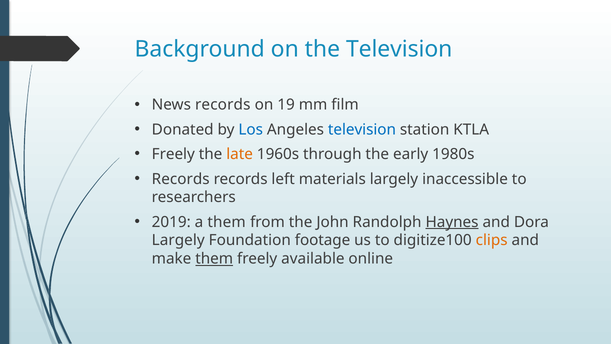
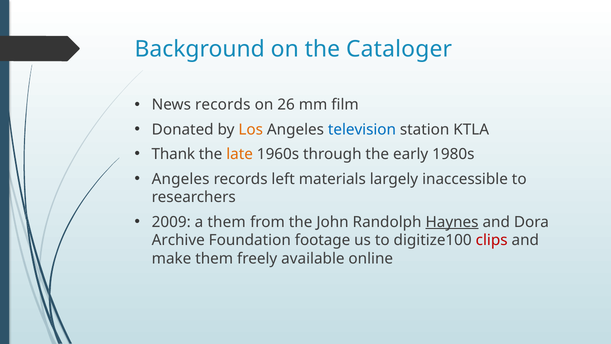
the Television: Television -> Cataloger
19: 19 -> 26
Los colour: blue -> orange
Freely at (173, 154): Freely -> Thank
Records at (181, 179): Records -> Angeles
2019: 2019 -> 2009
Largely at (178, 240): Largely -> Archive
clips colour: orange -> red
them at (214, 259) underline: present -> none
